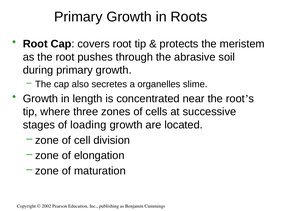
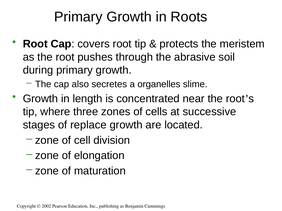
loading: loading -> replace
